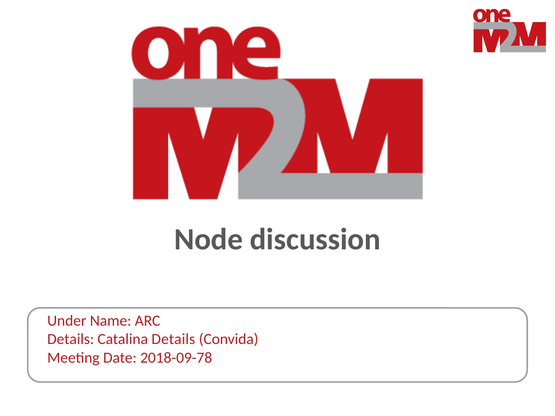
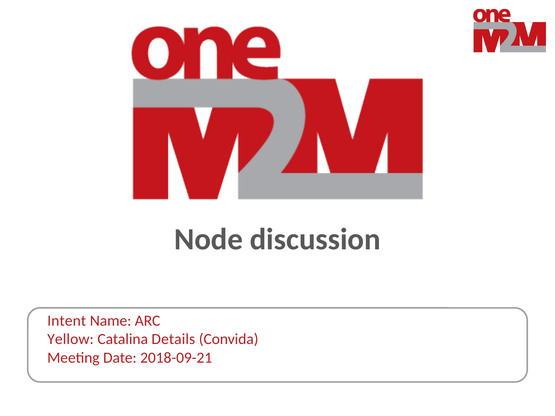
Under: Under -> Intent
Details at (71, 339): Details -> Yellow
2018-09-78: 2018-09-78 -> 2018-09-21
